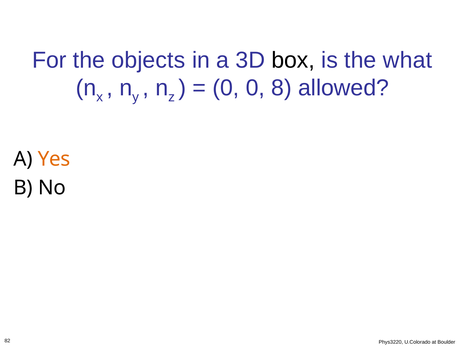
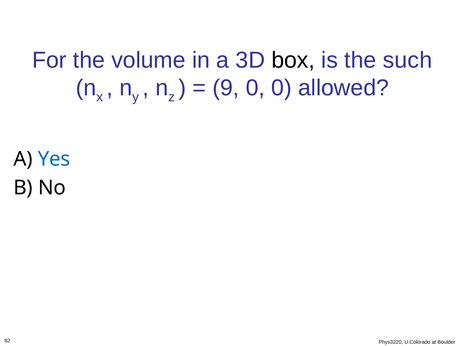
objects: objects -> volume
what: what -> such
0 at (226, 88): 0 -> 9
0 8: 8 -> 0
Yes colour: orange -> blue
